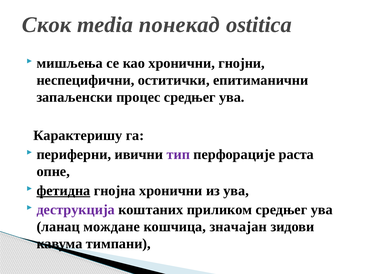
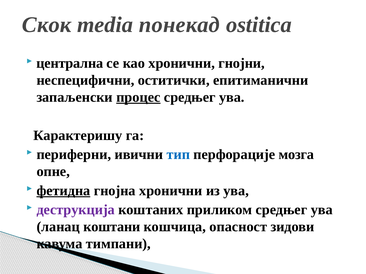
мишљења: мишљења -> централна
процес underline: none -> present
тип colour: purple -> blue
раста: раста -> мозга
мождане: мождане -> коштани
значајан: значајан -> опасност
